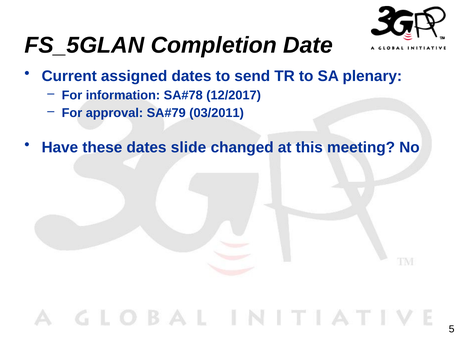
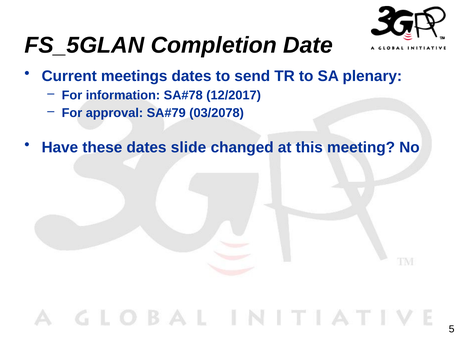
assigned: assigned -> meetings
03/2011: 03/2011 -> 03/2078
